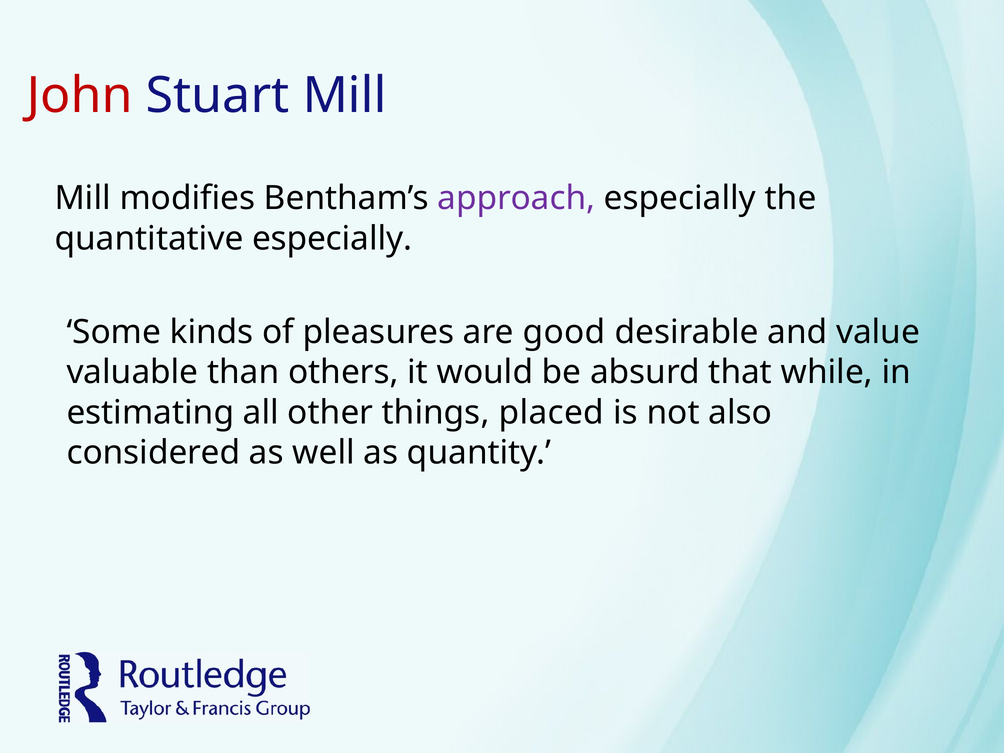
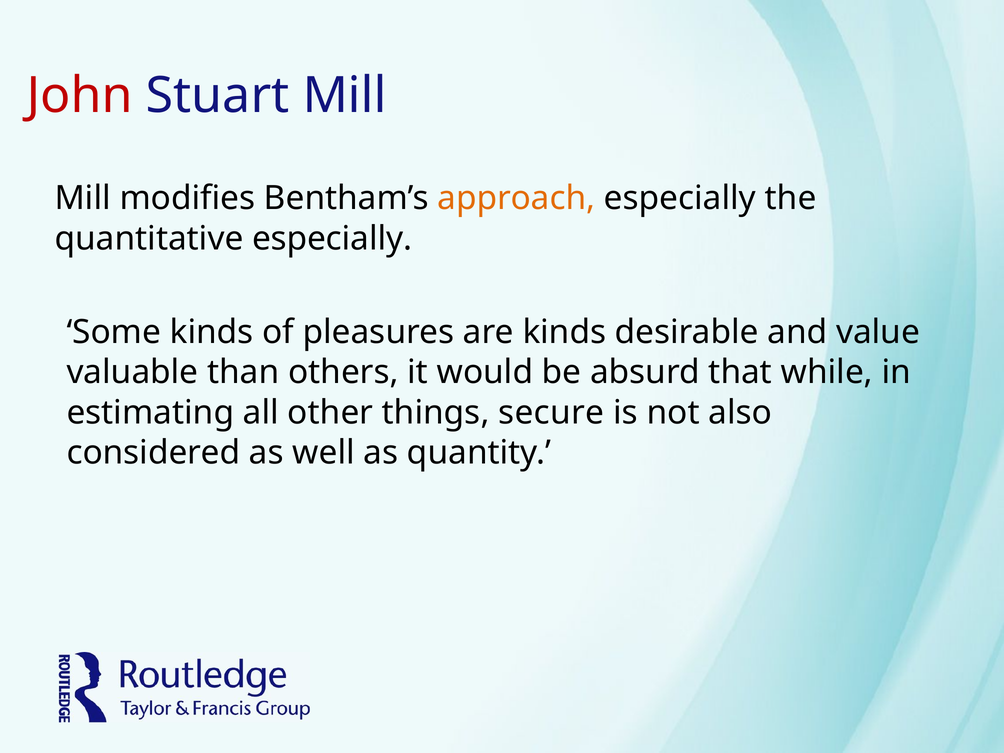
approach colour: purple -> orange
are good: good -> kinds
placed: placed -> secure
